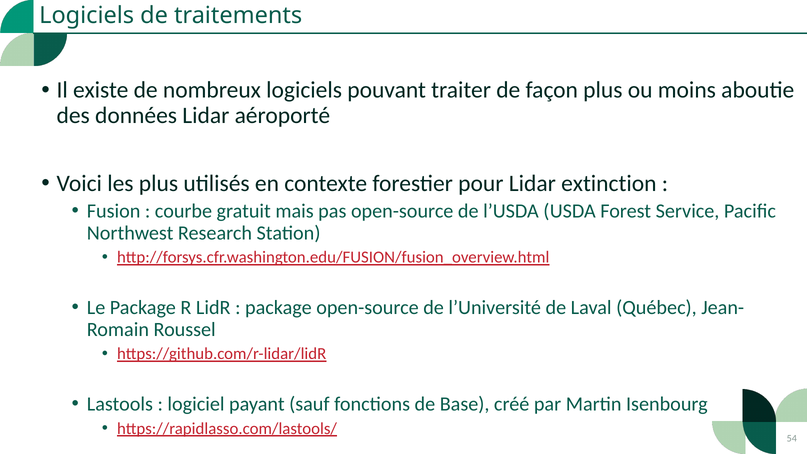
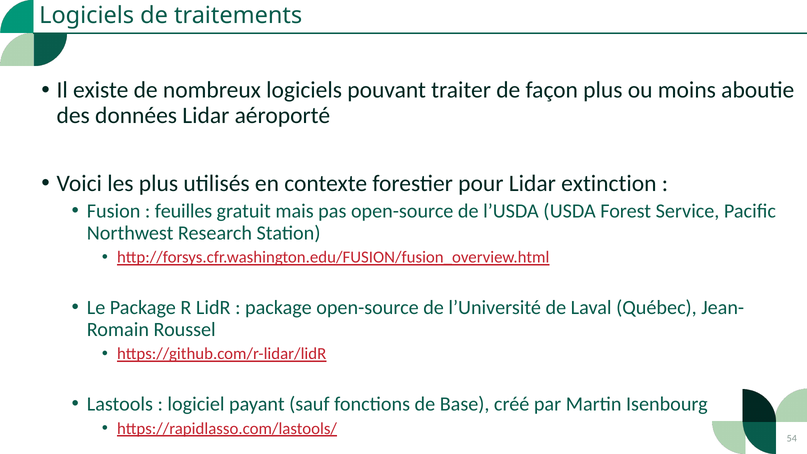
courbe: courbe -> feuilles
